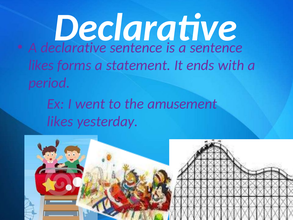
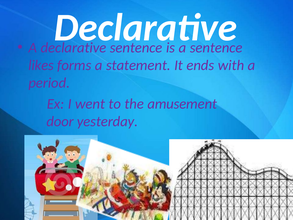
likes at (60, 121): likes -> door
